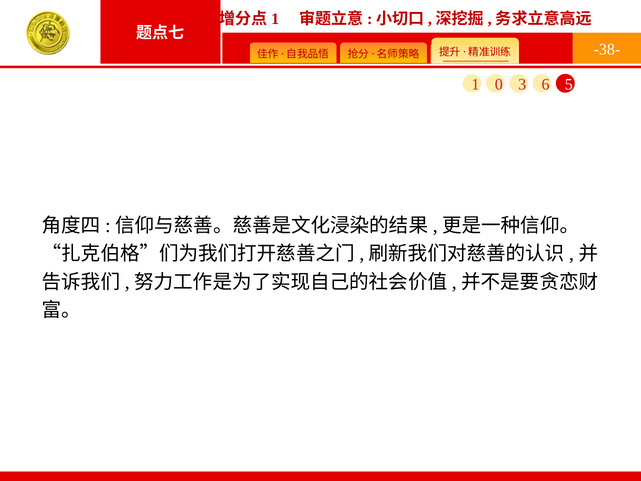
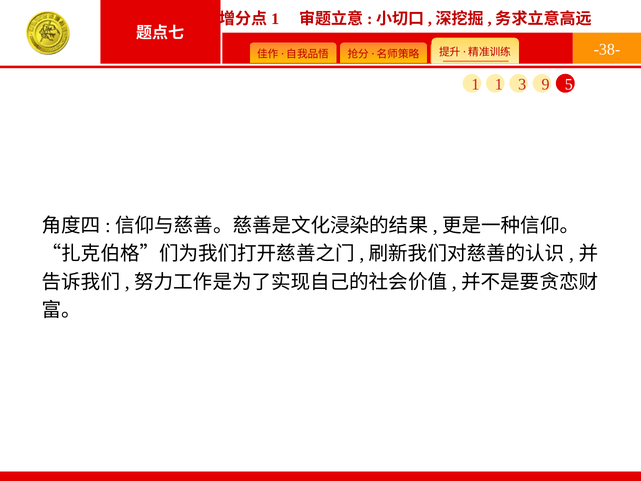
1 0: 0 -> 1
6: 6 -> 9
